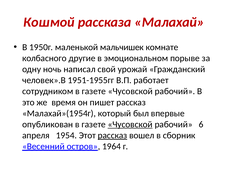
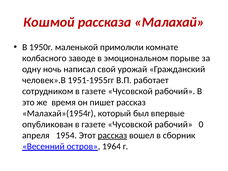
мальчишек: мальчишек -> примолкли
другие: другие -> заводе
Чусовской at (130, 124) underline: present -> none
6: 6 -> 0
